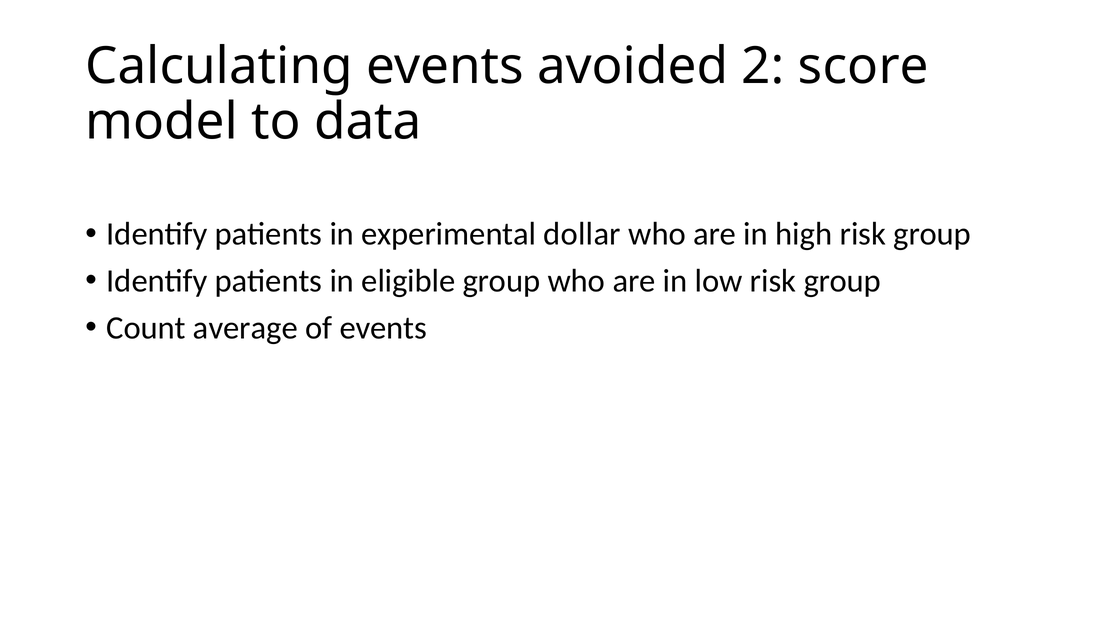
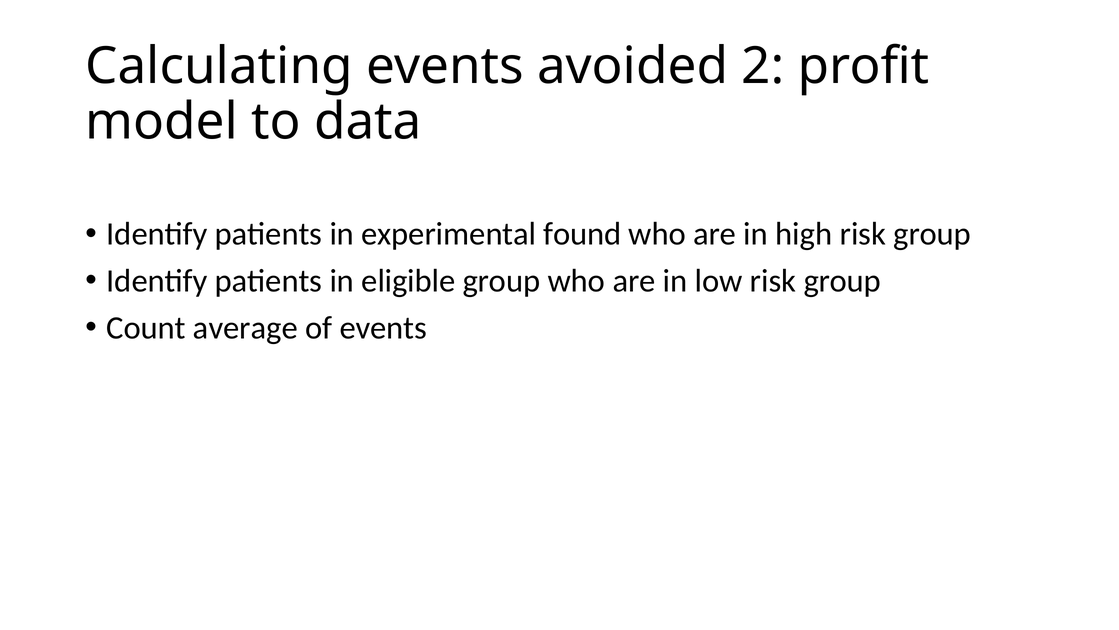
score: score -> profit
dollar: dollar -> found
